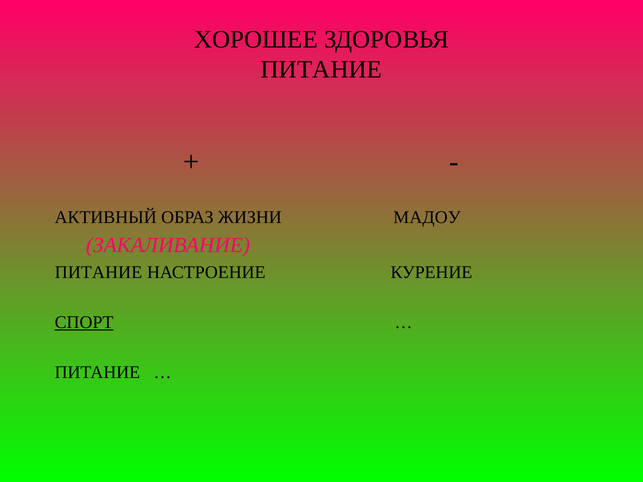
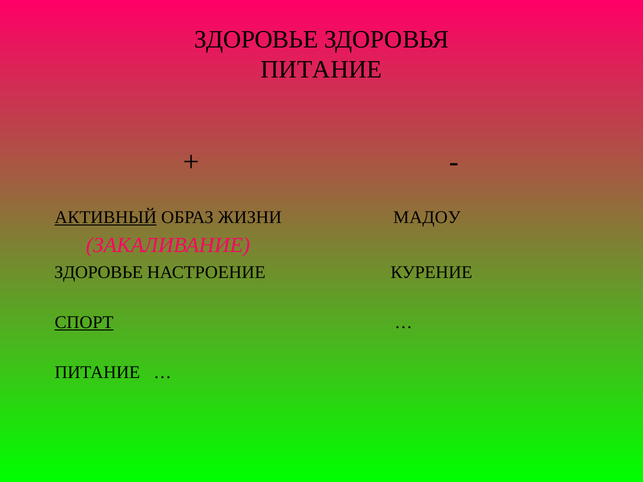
ХОРОШЕЕ at (256, 40): ХОРОШЕЕ -> ЗДОРОВЬЕ
АКТИВНЫЙ underline: none -> present
ПИТАНИЕ at (98, 272): ПИТАНИЕ -> ЗДОРОВЬЕ
